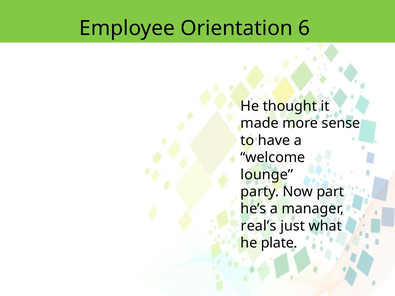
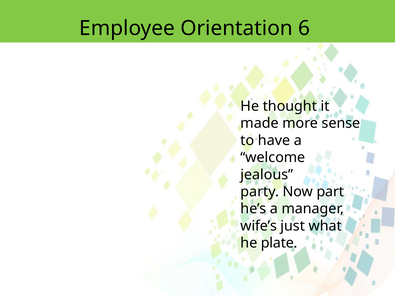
lounge: lounge -> jealous
real’s: real’s -> wife’s
